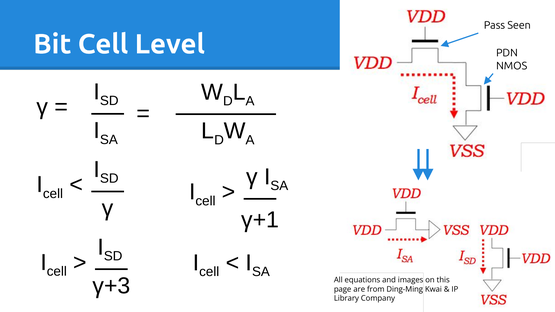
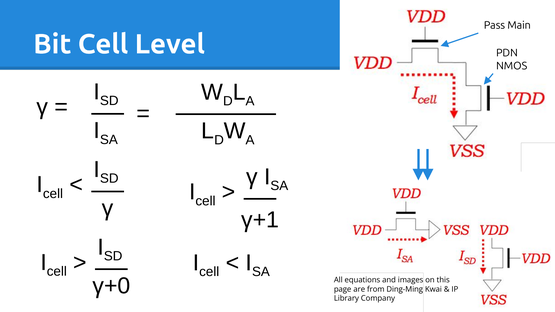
Seen: Seen -> Main
γ+3: γ+3 -> γ+0
